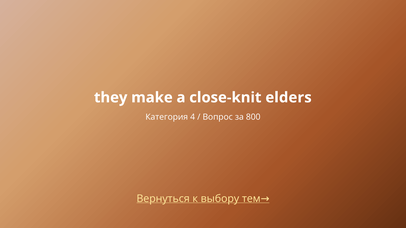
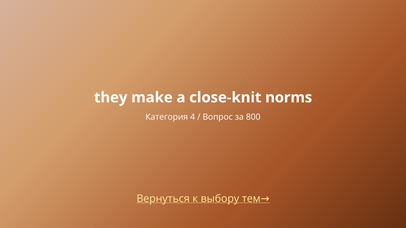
elders: elders -> norms
